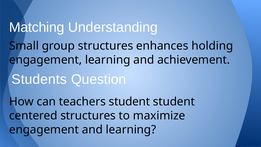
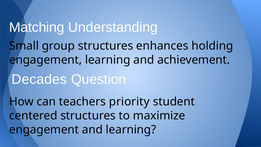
Students: Students -> Decades
teachers student: student -> priority
